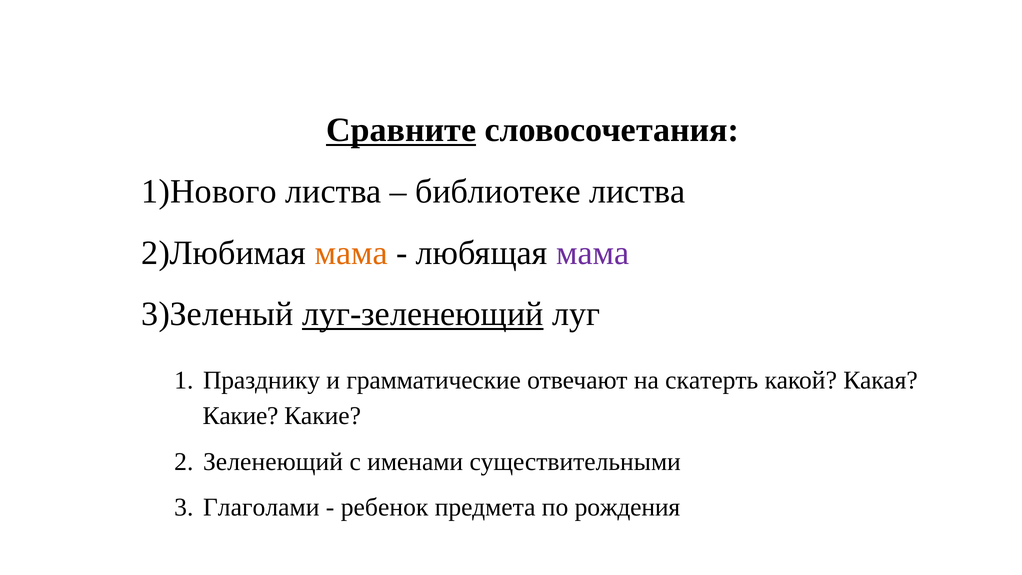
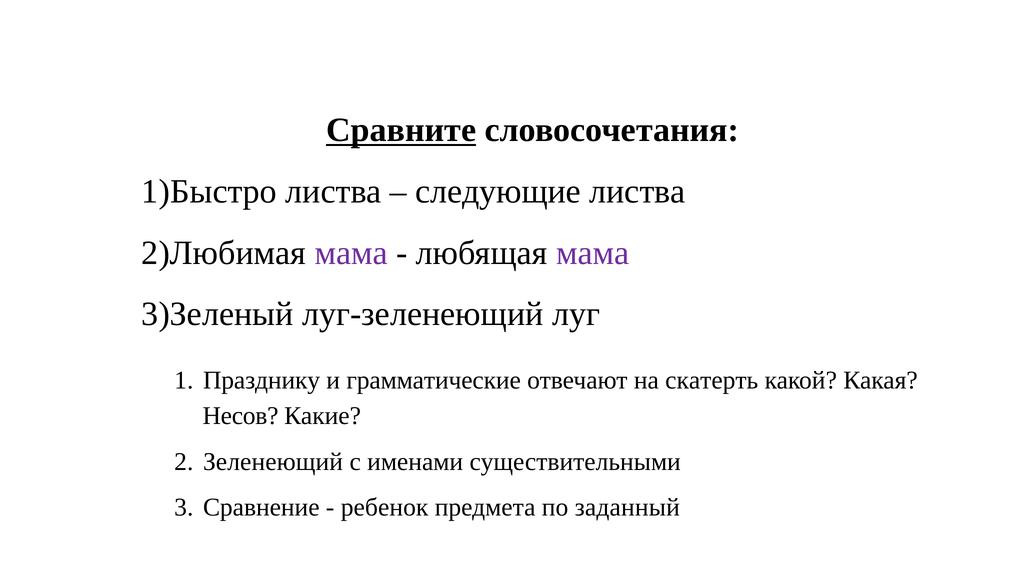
1)Нового: 1)Нового -> 1)Быстро
библиотеке: библиотеке -> следующие
мама at (351, 253) colour: orange -> purple
луг-зеленеющий underline: present -> none
Какие at (241, 416): Какие -> Несов
Глаголами: Глаголами -> Сравнение
рождения: рождения -> заданный
